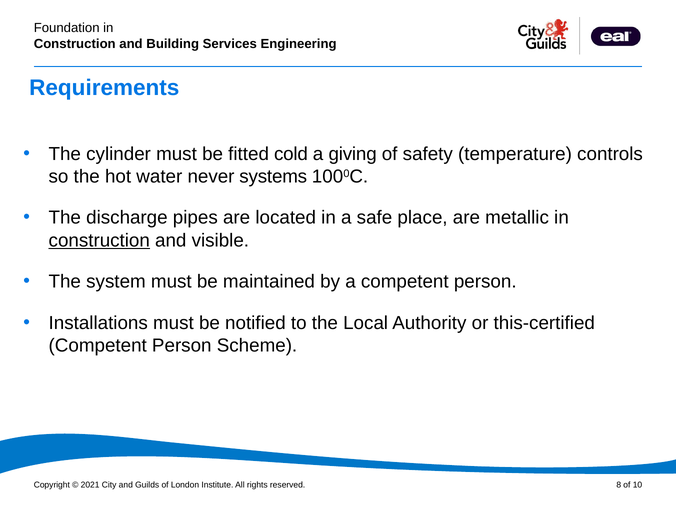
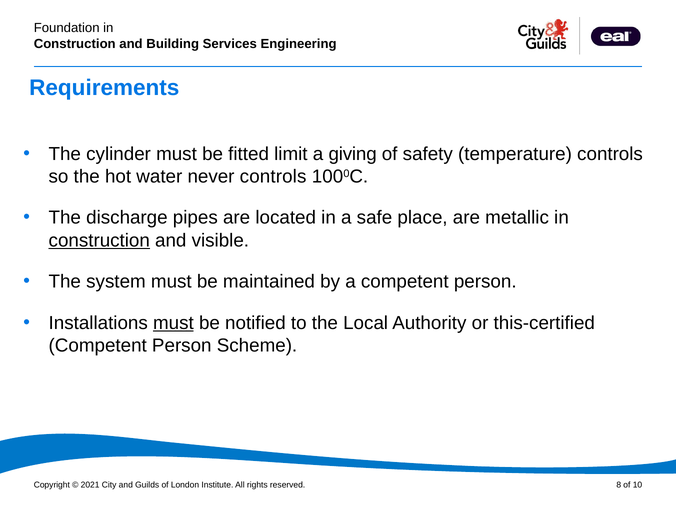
cold: cold -> limit
never systems: systems -> controls
must at (173, 323) underline: none -> present
